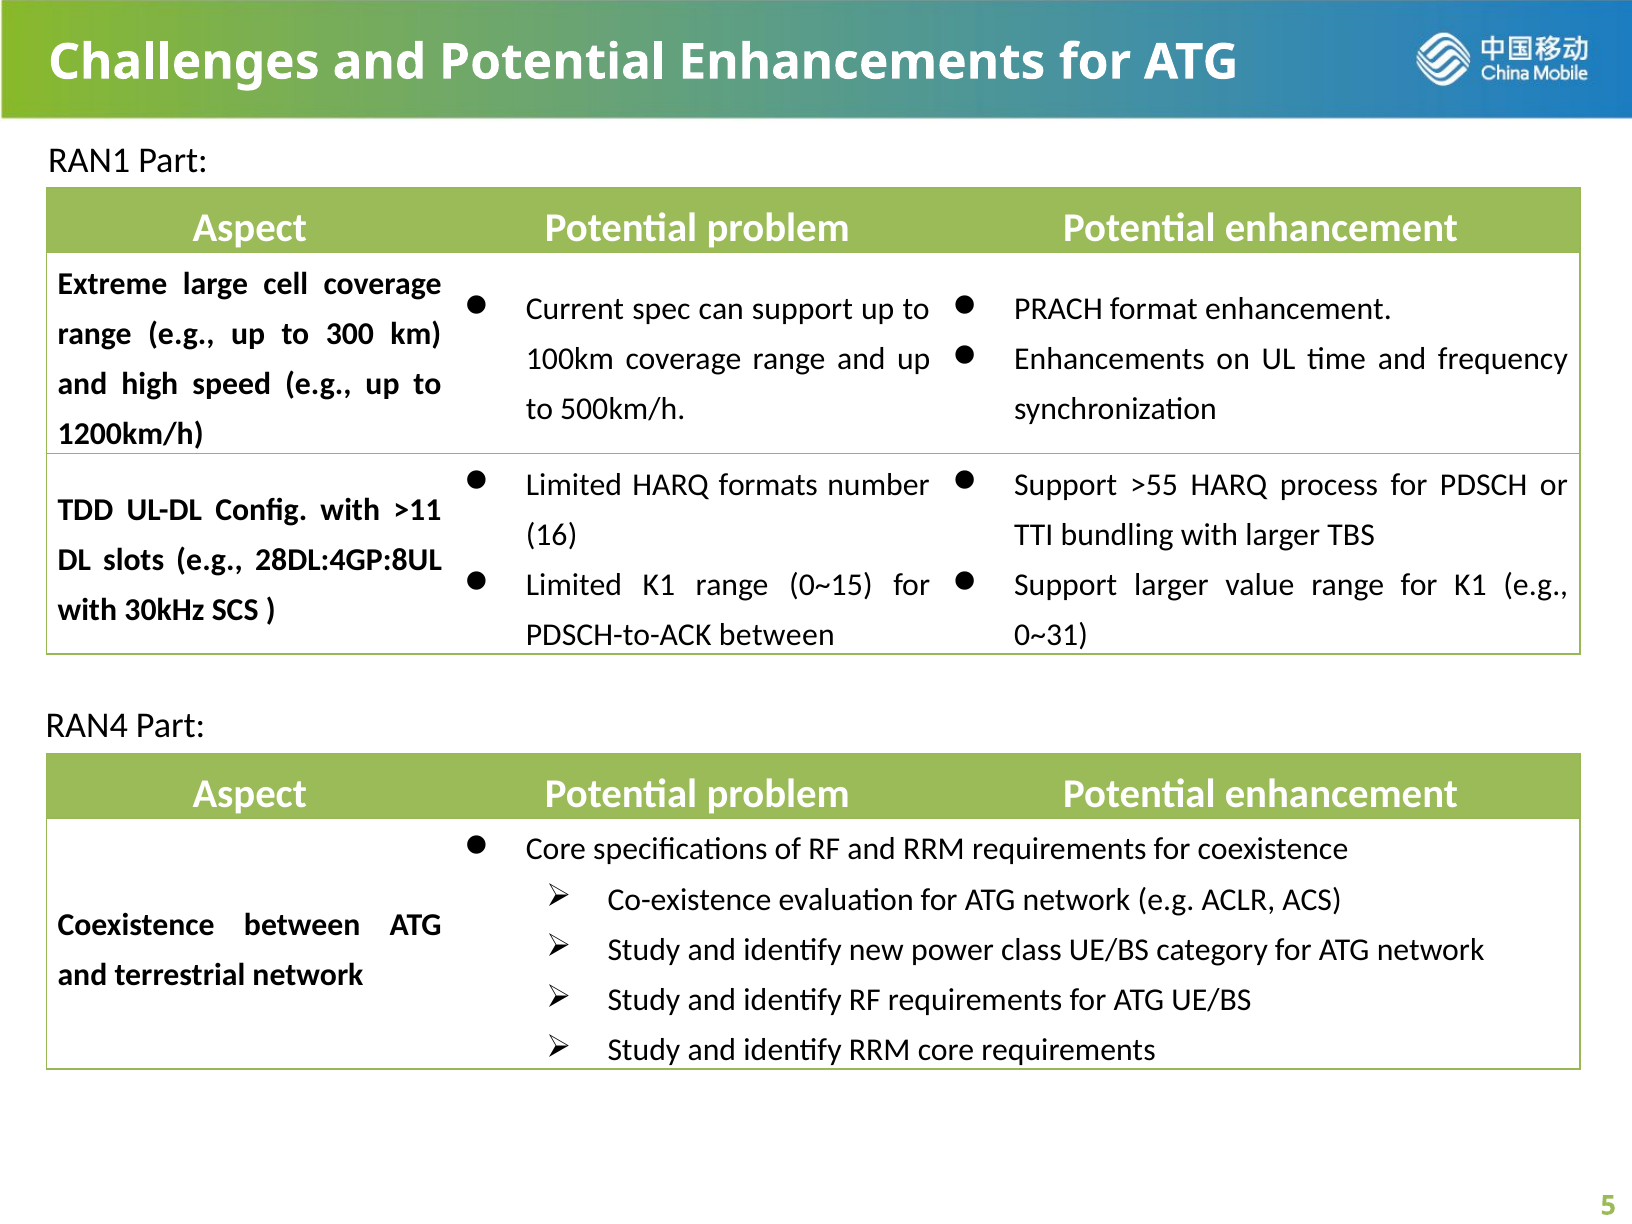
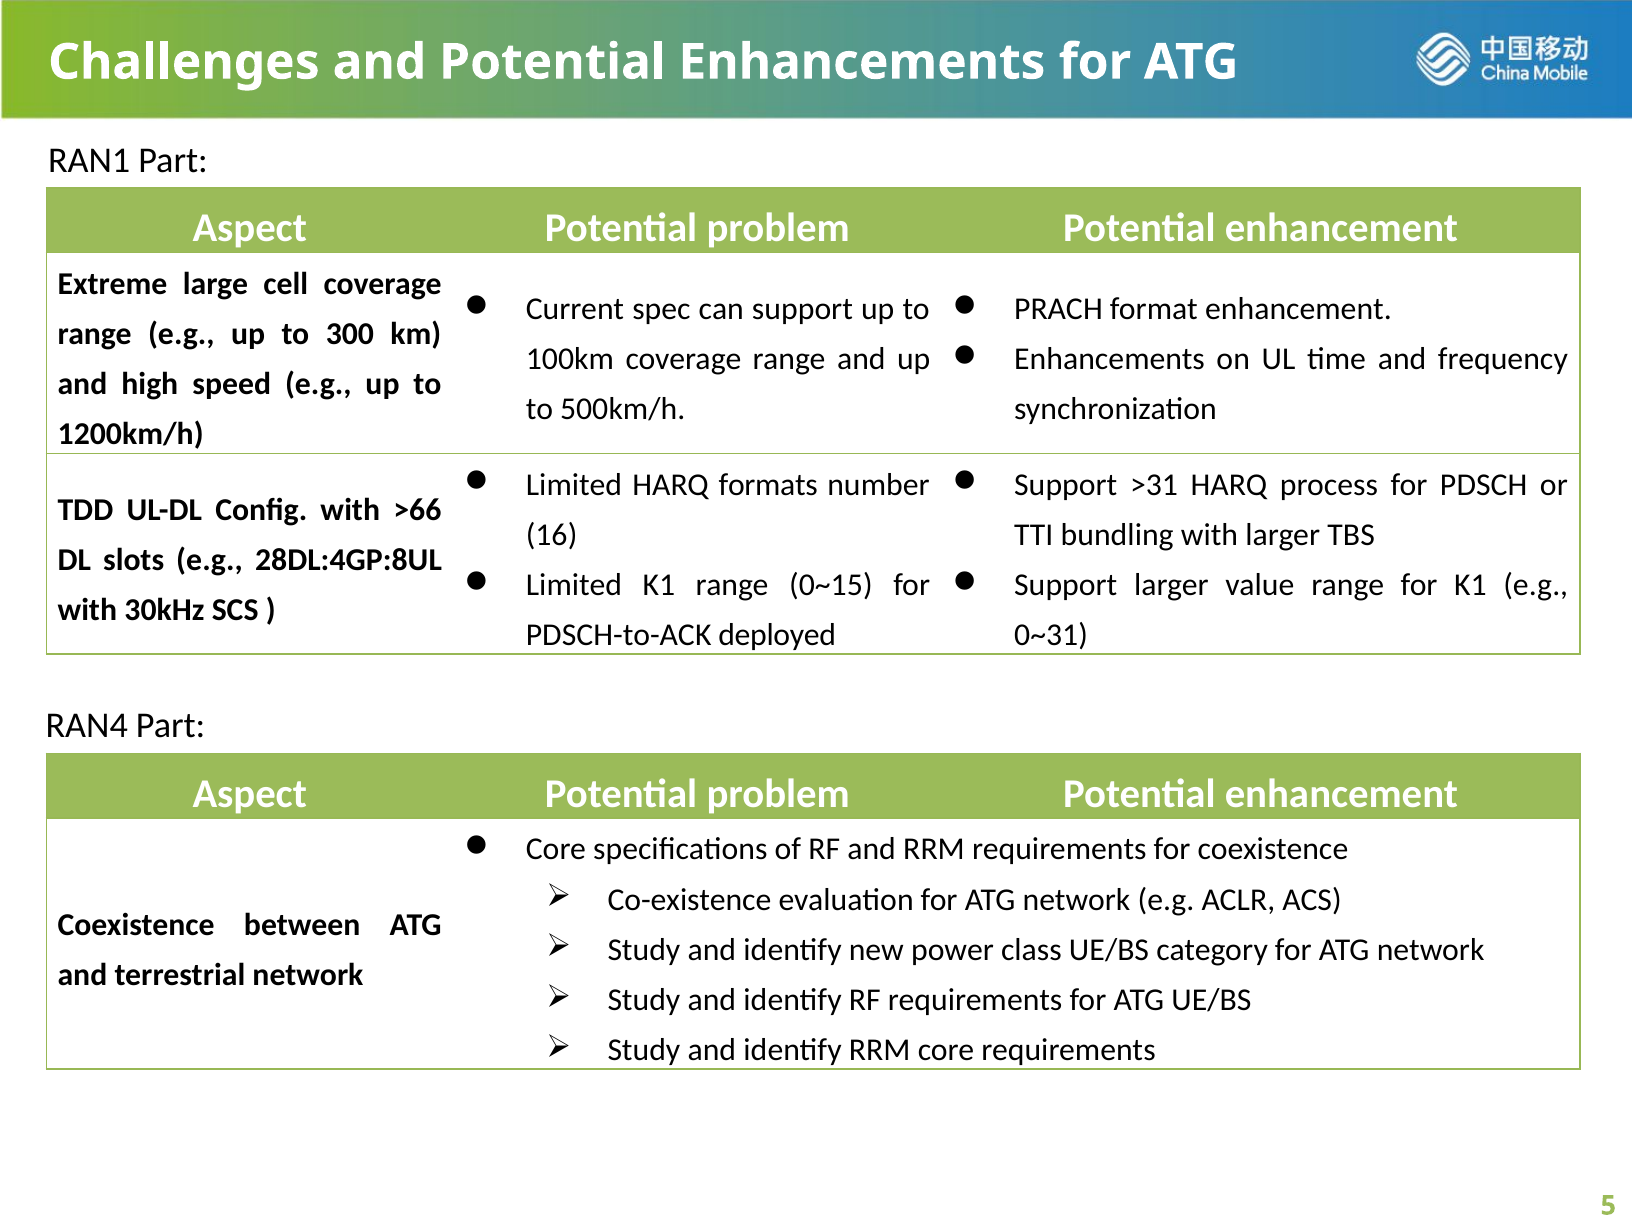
>55: >55 -> >31
>11: >11 -> >66
PDSCH-to-ACK between: between -> deployed
